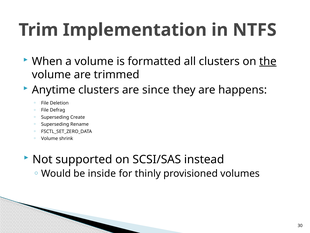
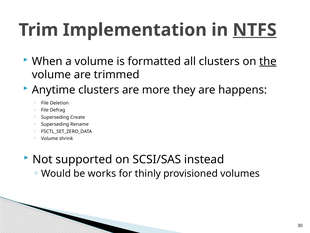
NTFS underline: none -> present
since: since -> more
inside: inside -> works
